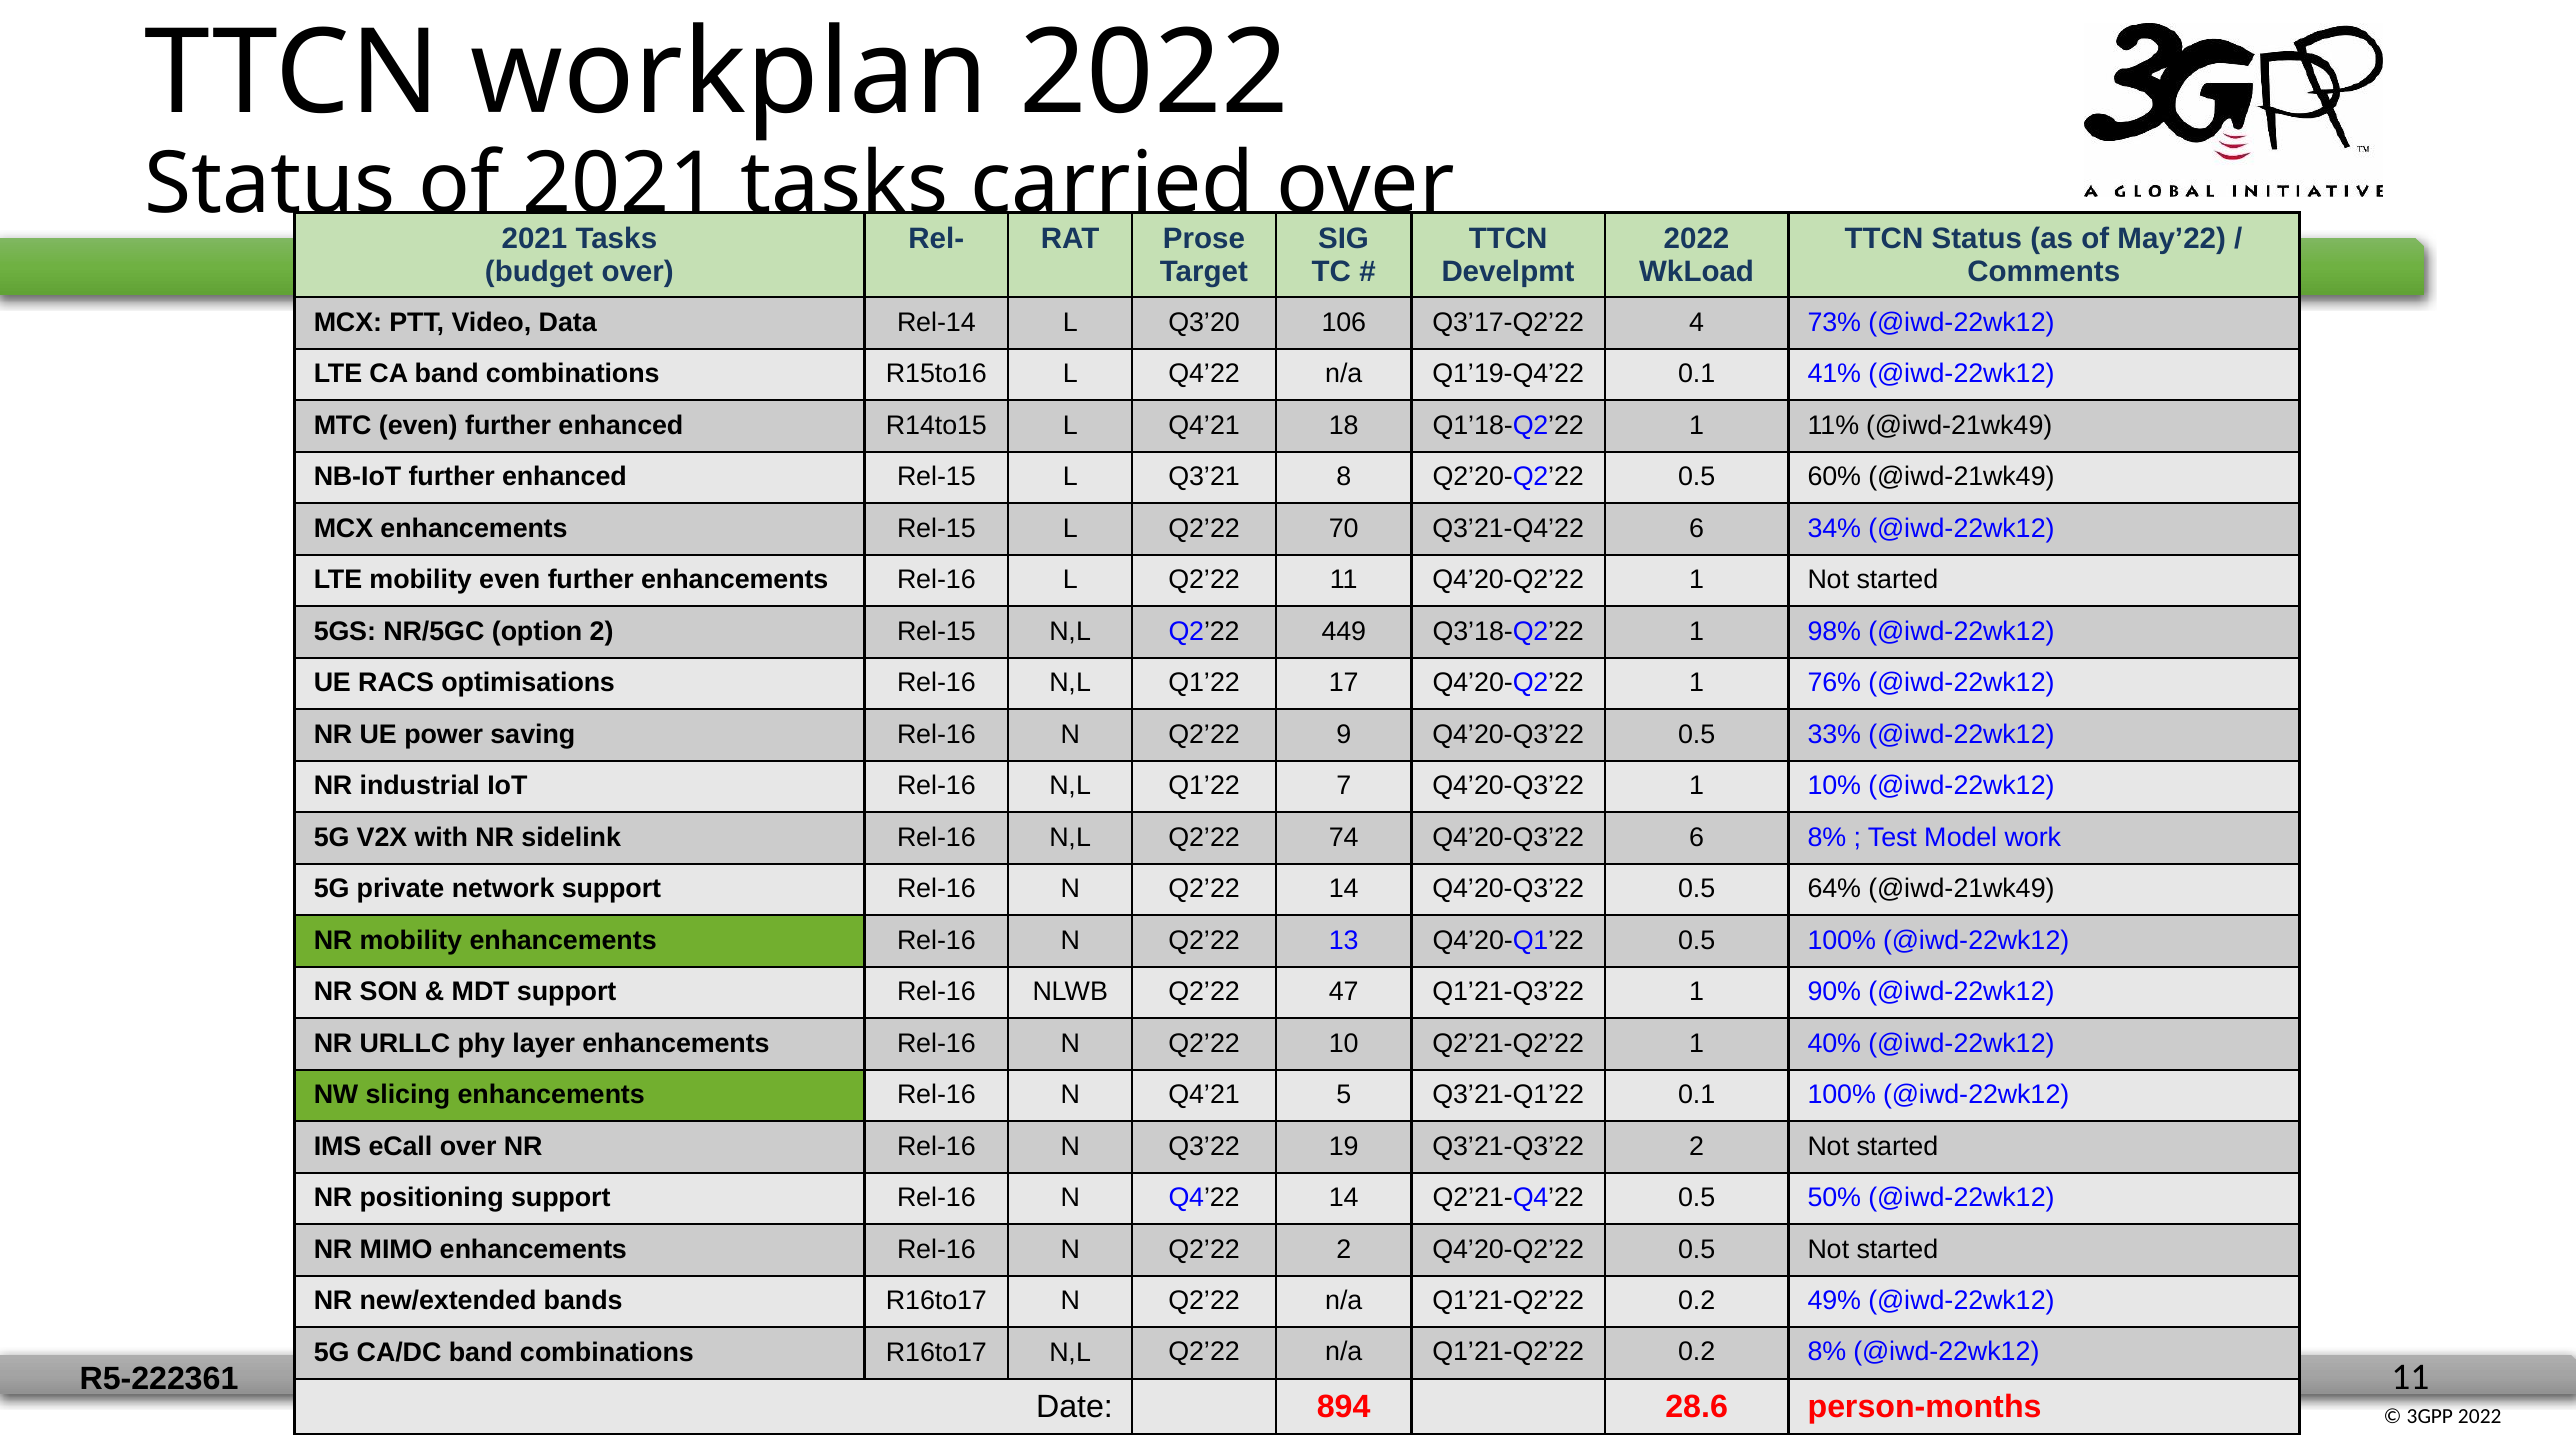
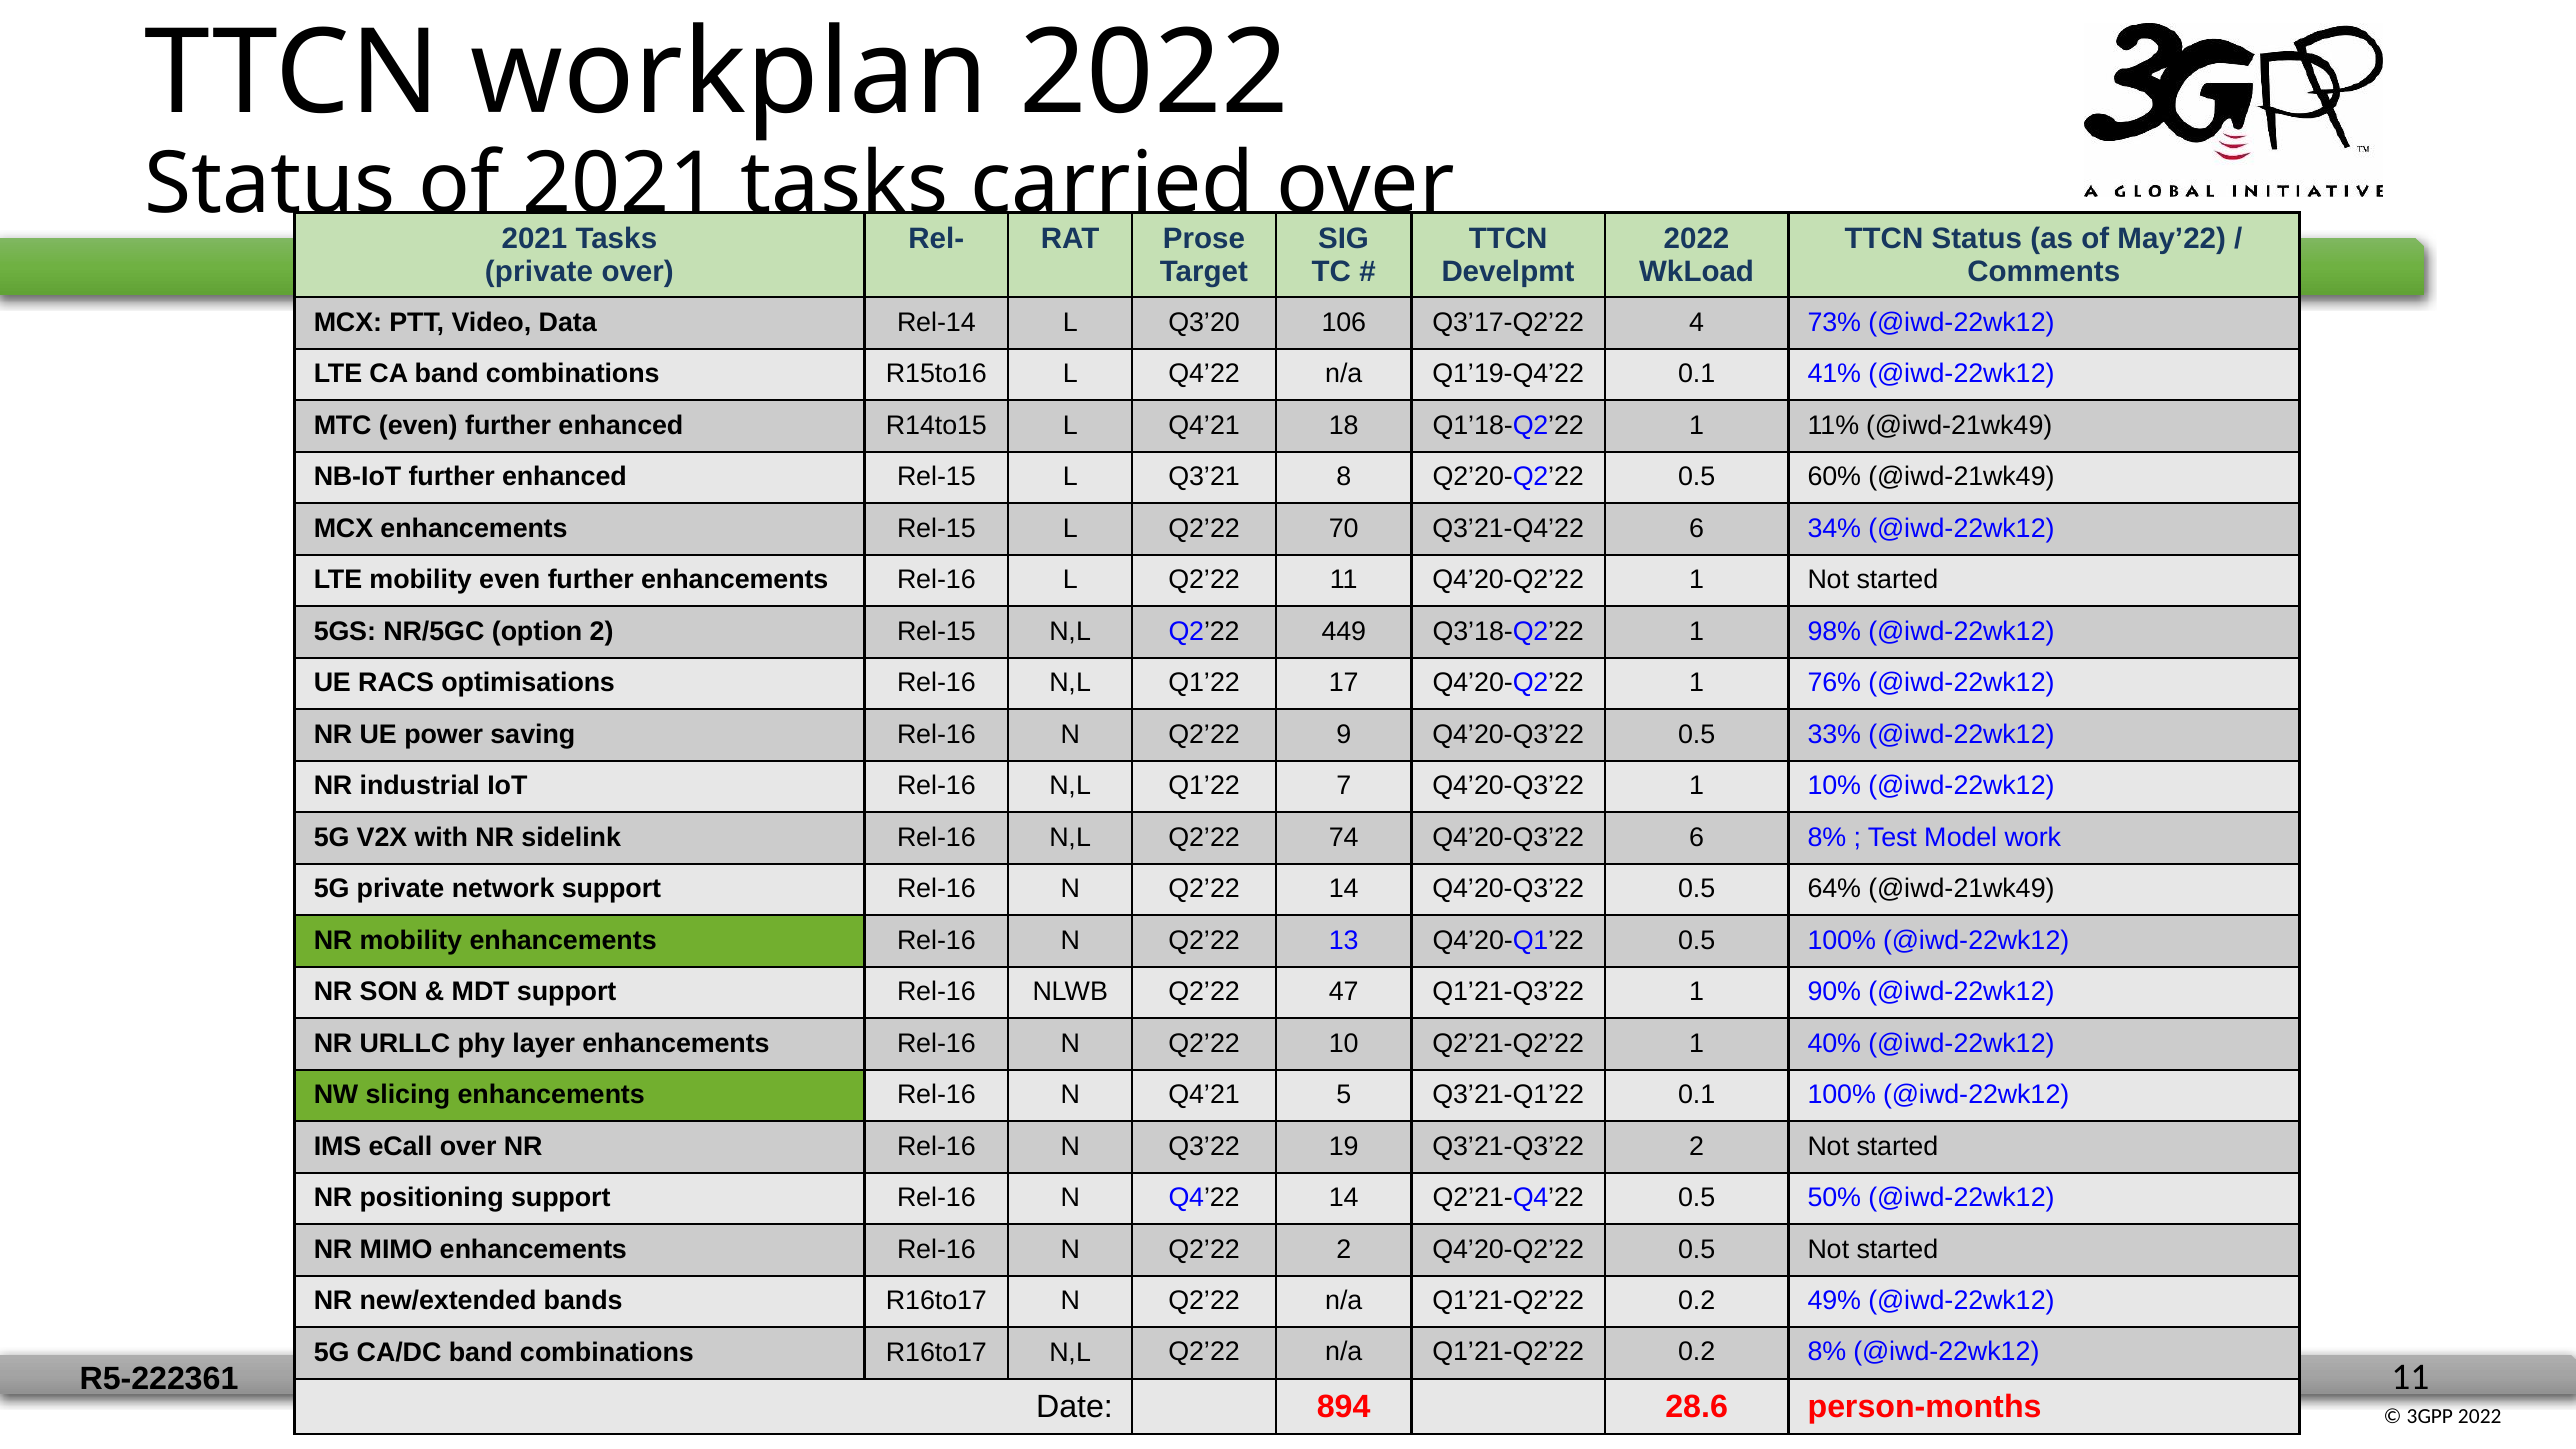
budget at (539, 272): budget -> private
